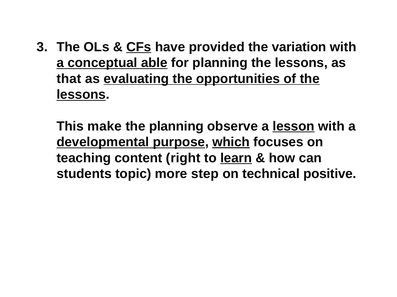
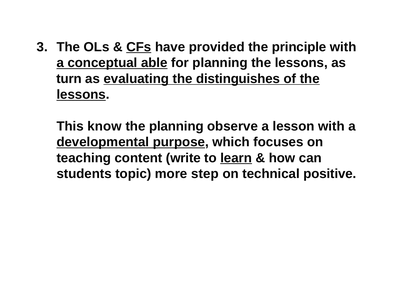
variation: variation -> principle
that: that -> turn
opportunities: opportunities -> distinguishes
make: make -> know
lesson underline: present -> none
which underline: present -> none
right: right -> write
